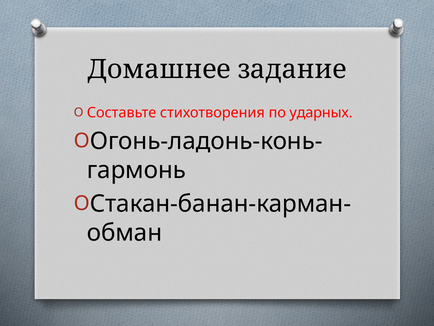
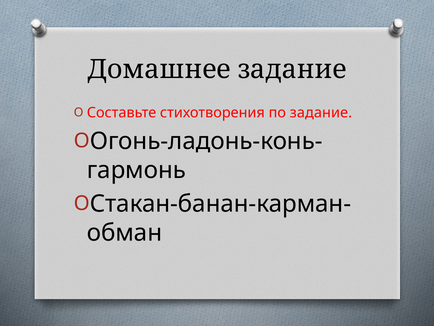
по ударных: ударных -> задание
